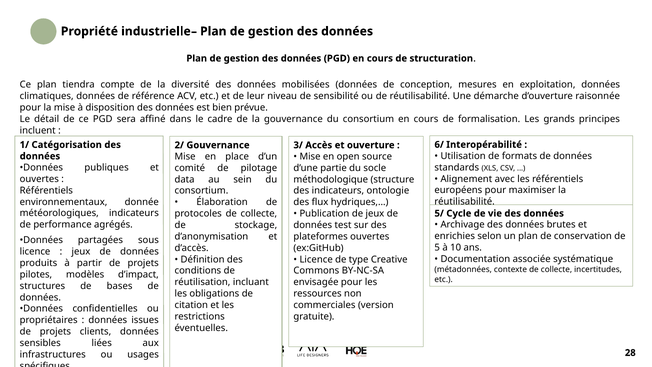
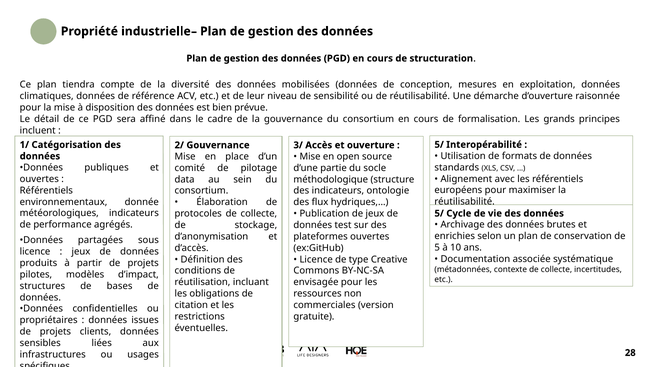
6/ at (439, 145): 6/ -> 5/
